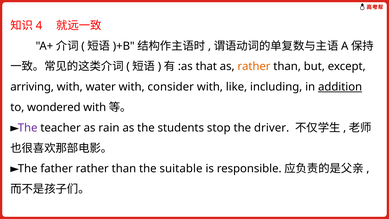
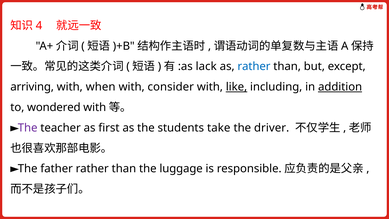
that: that -> lack
rather at (254, 66) colour: orange -> blue
water: water -> when
like underline: none -> present
rain: rain -> first
stop: stop -> take
suitable: suitable -> luggage
